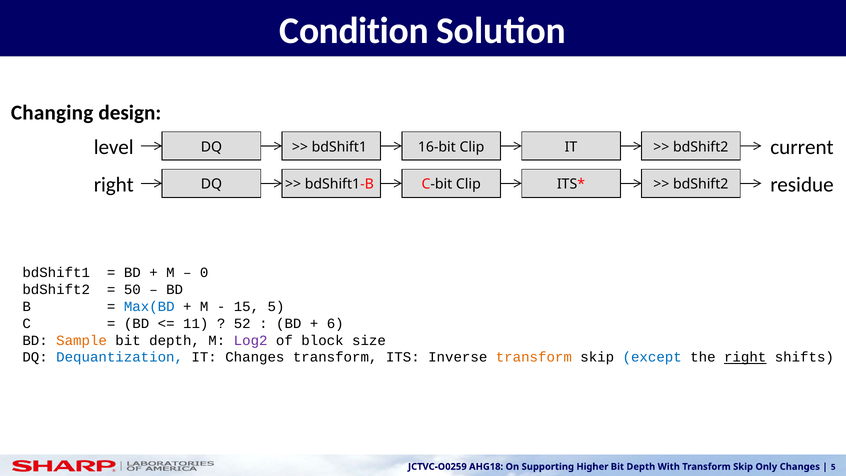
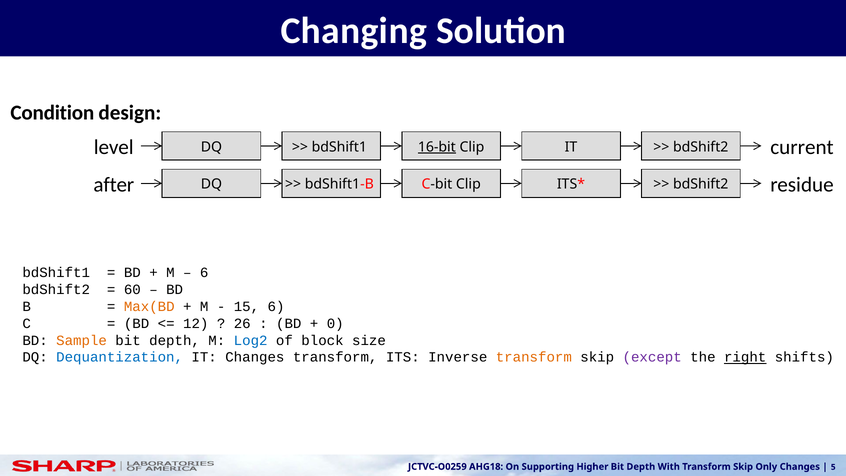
Condition: Condition -> Changing
Changing: Changing -> Condition
16-bit underline: none -> present
right at (114, 185): right -> after
0 at (204, 273): 0 -> 6
50: 50 -> 60
Max(BD colour: blue -> orange
15 5: 5 -> 6
11: 11 -> 12
52: 52 -> 26
6: 6 -> 0
Log2 colour: purple -> blue
except colour: blue -> purple
